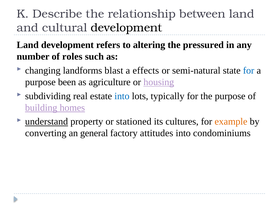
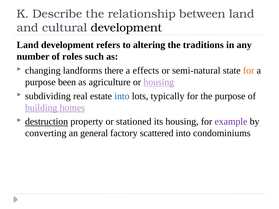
pressured: pressured -> traditions
blast: blast -> there
for at (249, 71) colour: blue -> orange
understand: understand -> destruction
its cultures: cultures -> housing
example colour: orange -> purple
attitudes: attitudes -> scattered
